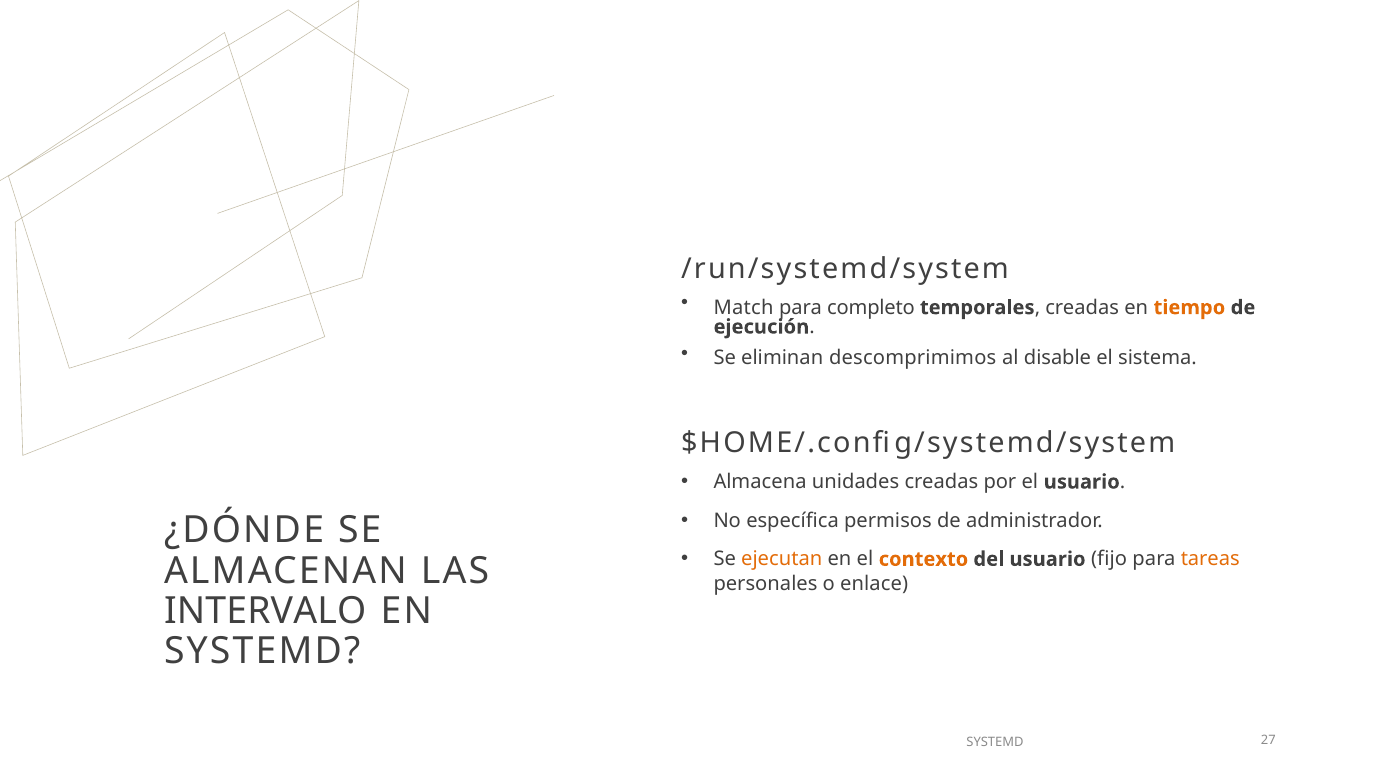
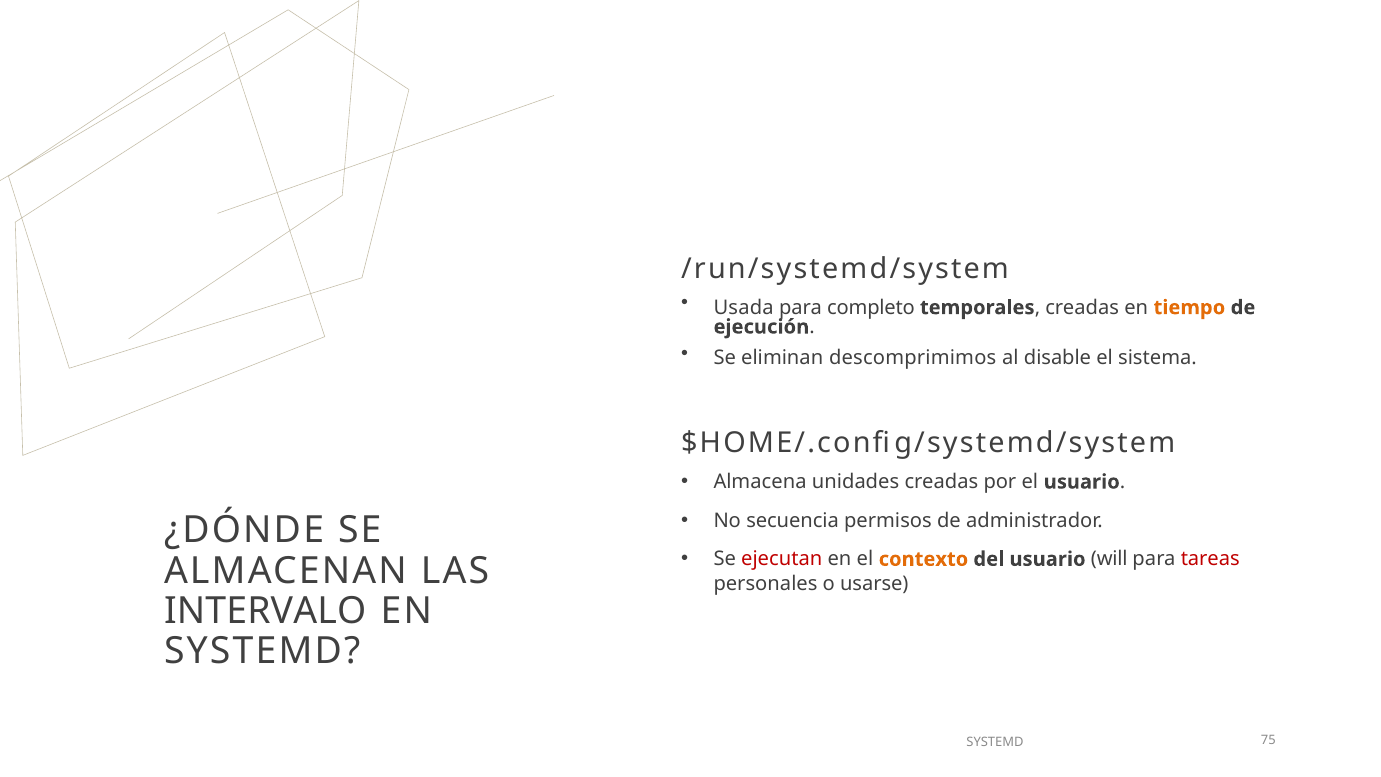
Match: Match -> Usada
específica: específica -> secuencia
ejecutan colour: orange -> red
fijo: fijo -> will
tareas colour: orange -> red
enlace: enlace -> usarse
27: 27 -> 75
